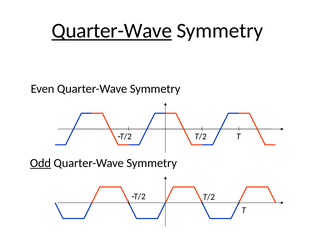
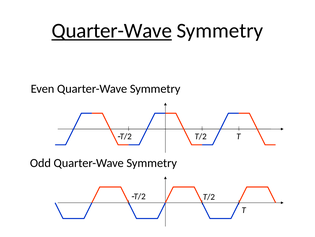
Odd underline: present -> none
